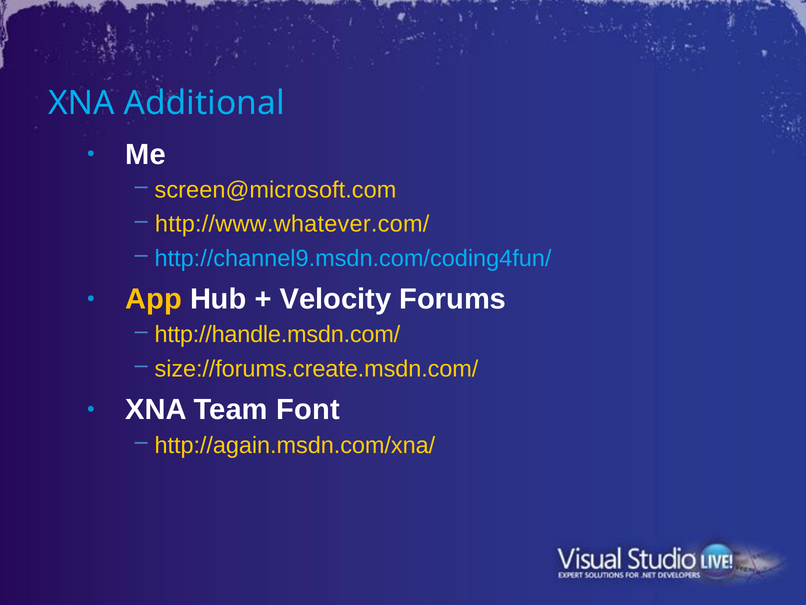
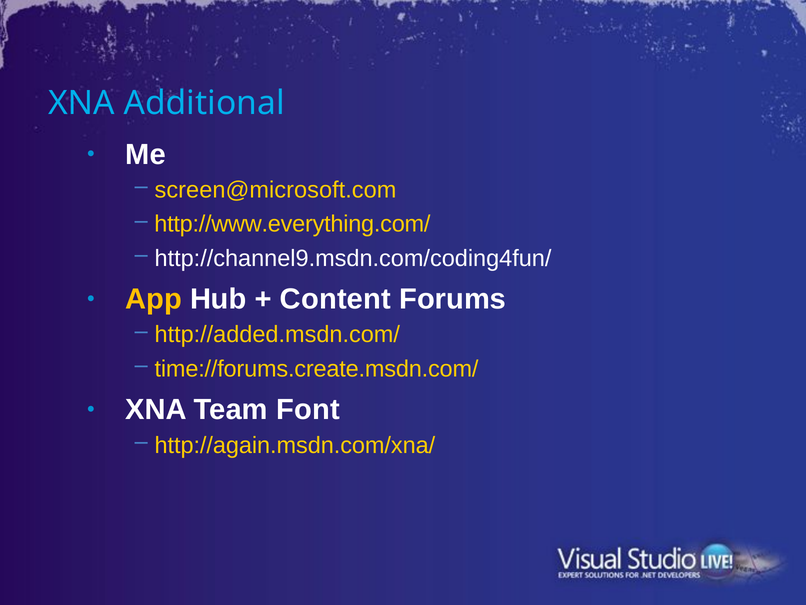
http://www.whatever.com/: http://www.whatever.com/ -> http://www.everything.com/
http://channel9.msdn.com/coding4fun/ colour: light blue -> white
Velocity: Velocity -> Content
http://handle.msdn.com/: http://handle.msdn.com/ -> http://added.msdn.com/
size://forums.create.msdn.com/: size://forums.create.msdn.com/ -> time://forums.create.msdn.com/
